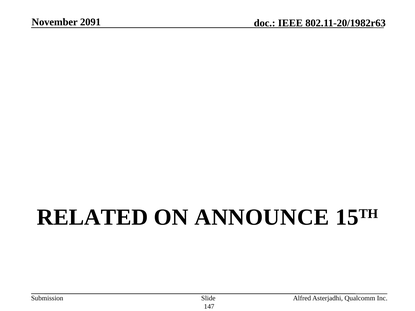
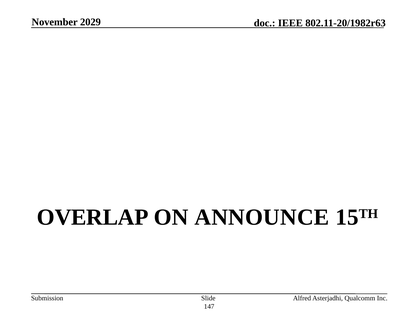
2091: 2091 -> 2029
RELATED: RELATED -> OVERLAP
